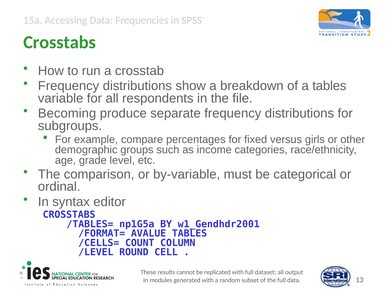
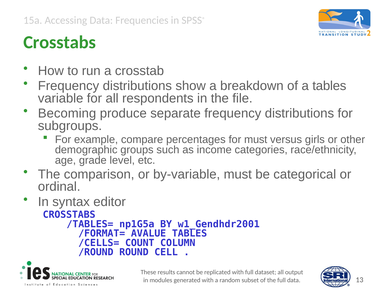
for fixed: fixed -> must
/LEVEL: /LEVEL -> /ROUND
